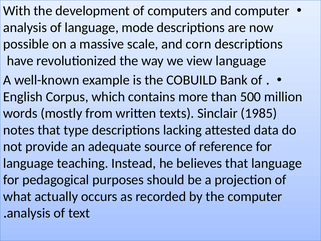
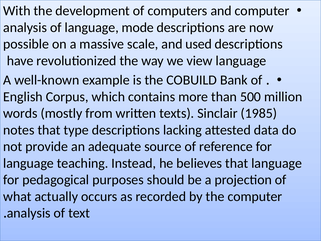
corn: corn -> used
